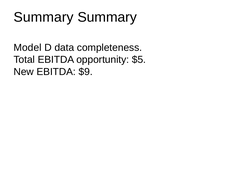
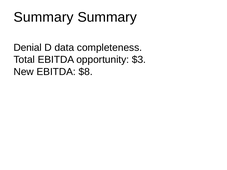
Model: Model -> Denial
$5: $5 -> $3
$9: $9 -> $8
